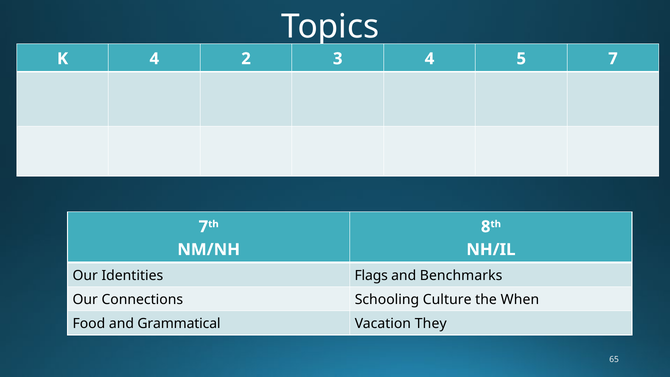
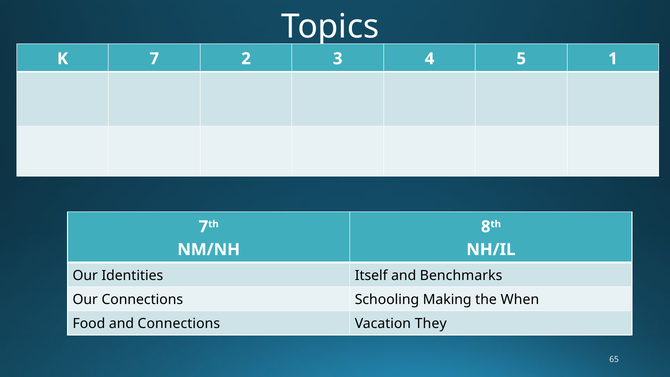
K 4: 4 -> 7
5 7: 7 -> 1
Flags: Flags -> Itself
Culture: Culture -> Making
and Grammatical: Grammatical -> Connections
